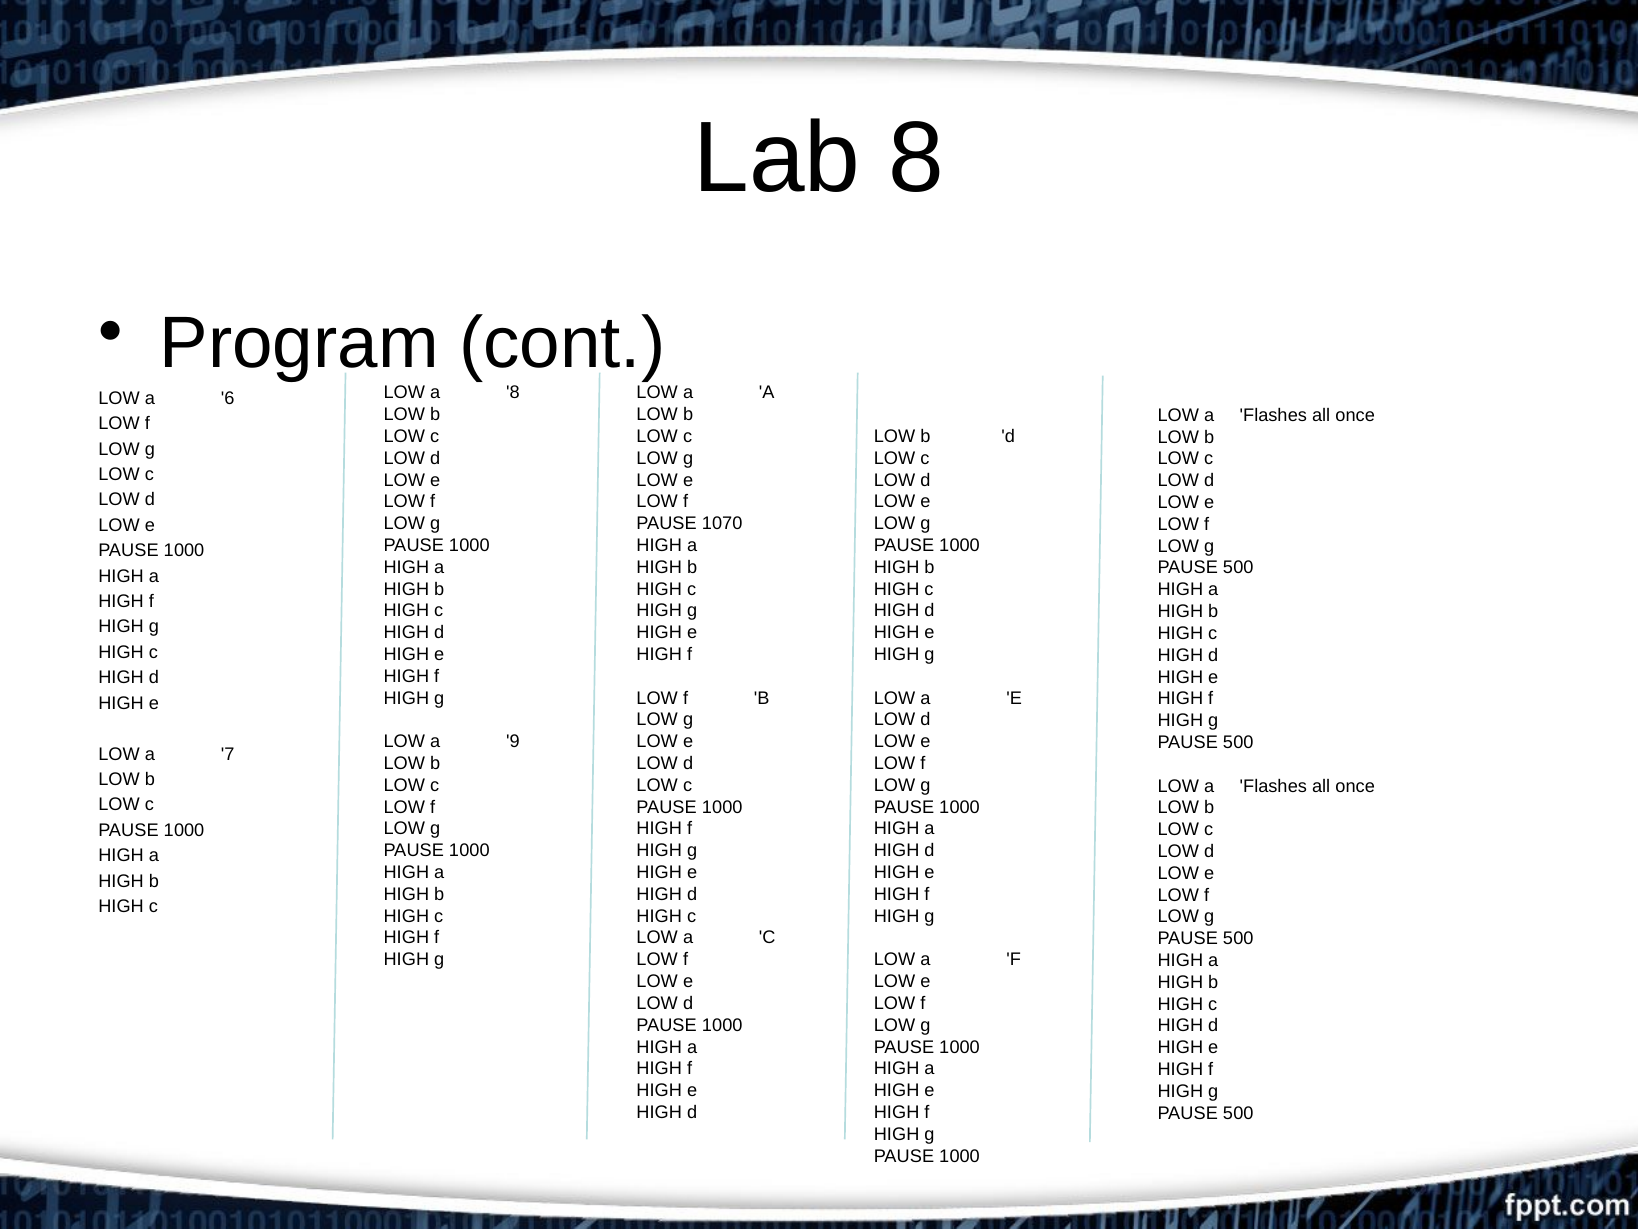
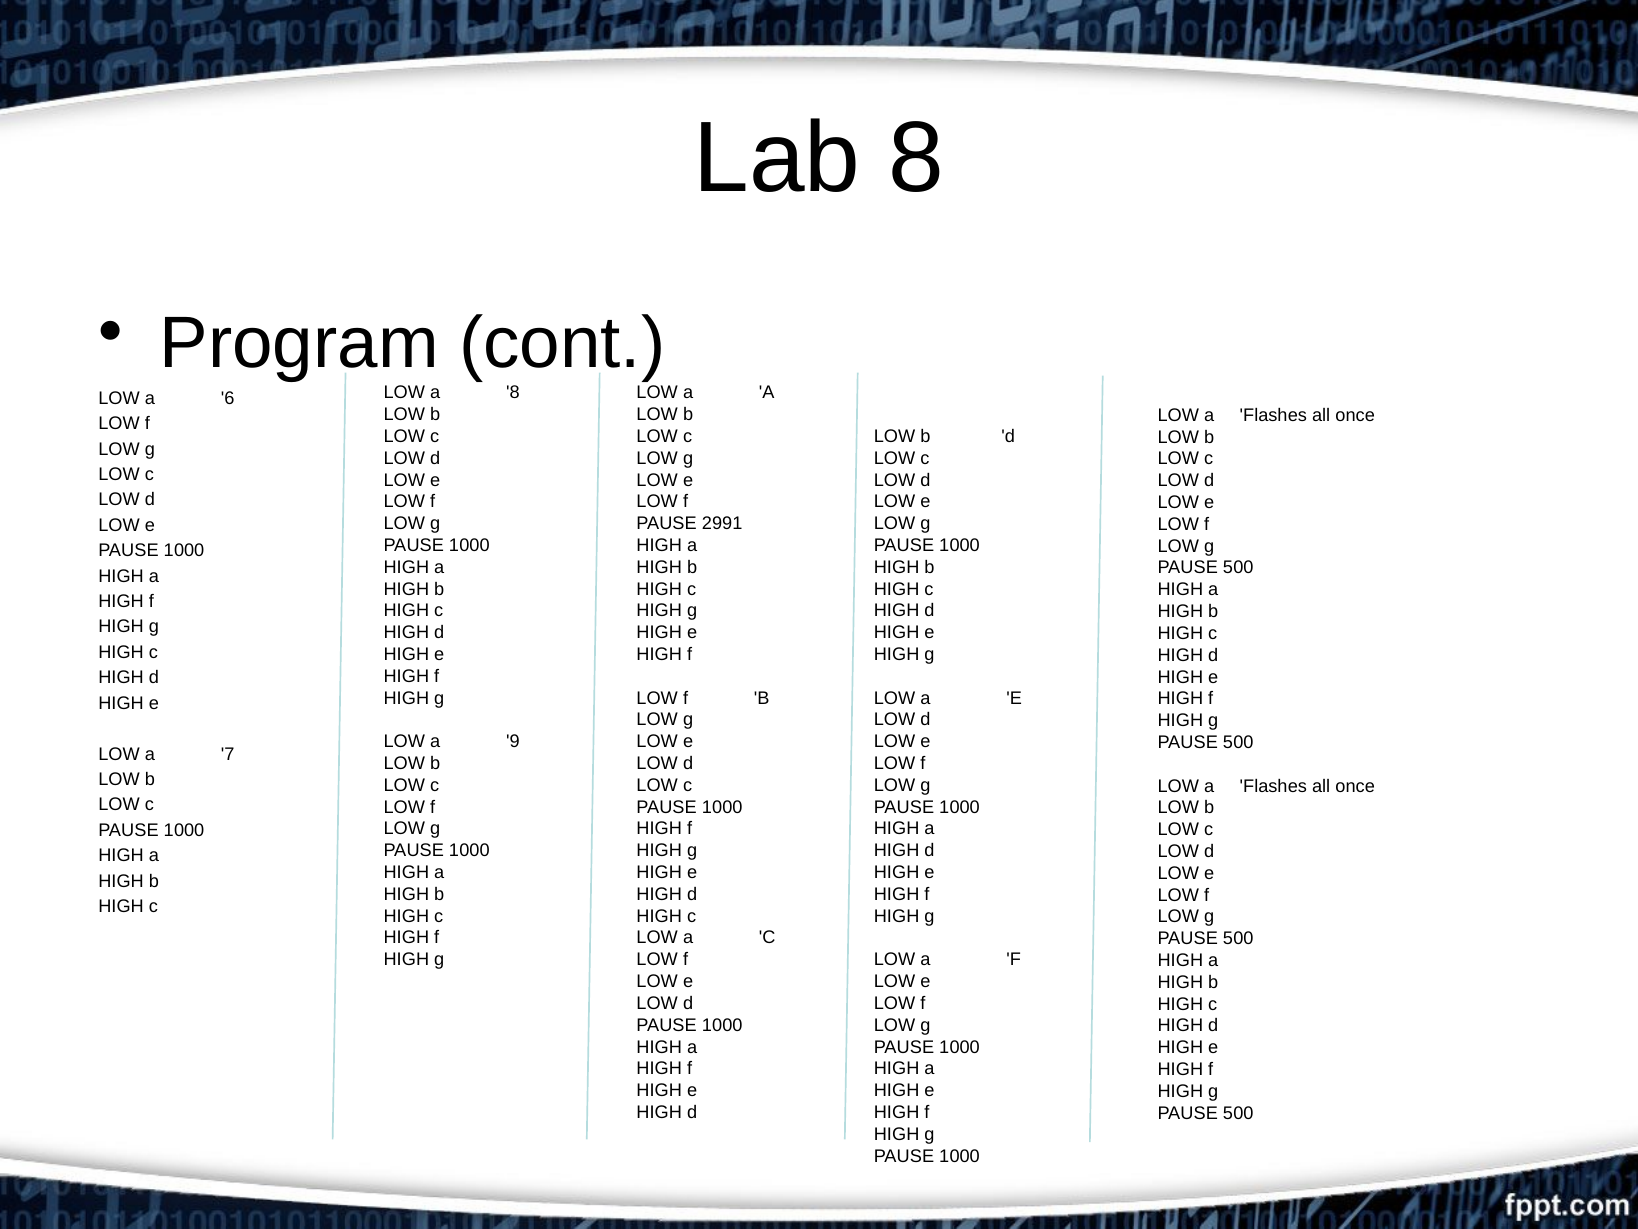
1070: 1070 -> 2991
